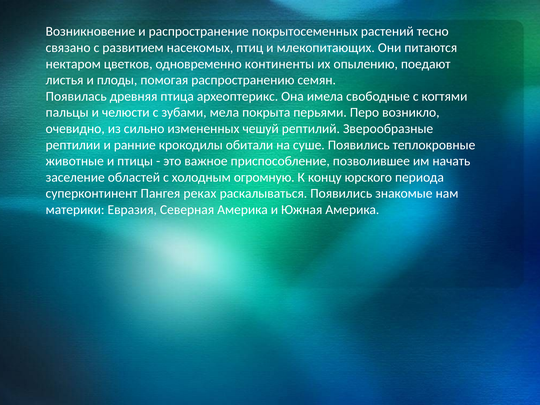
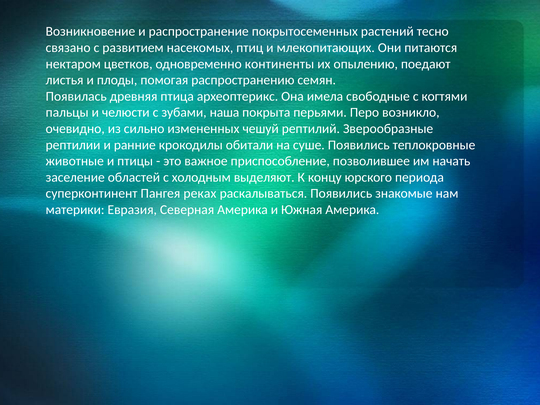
мела: мела -> наша
огромную: огромную -> выделяют
